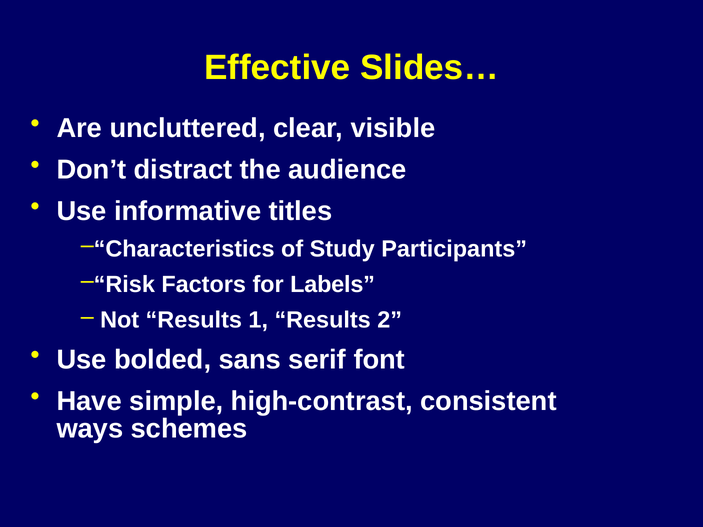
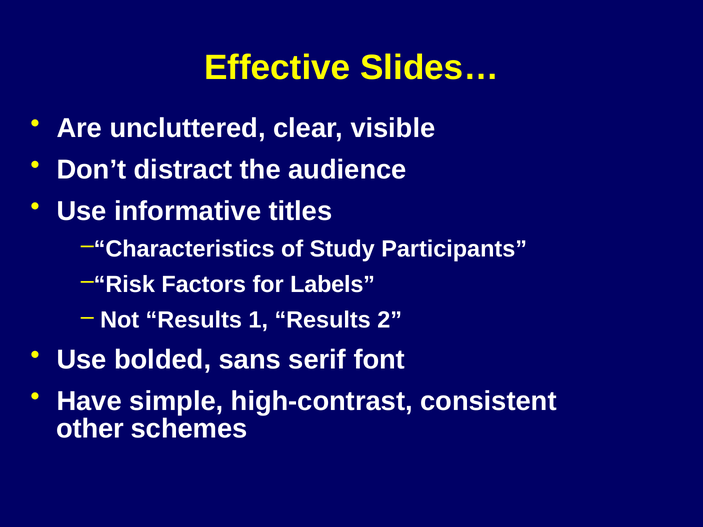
ways: ways -> other
